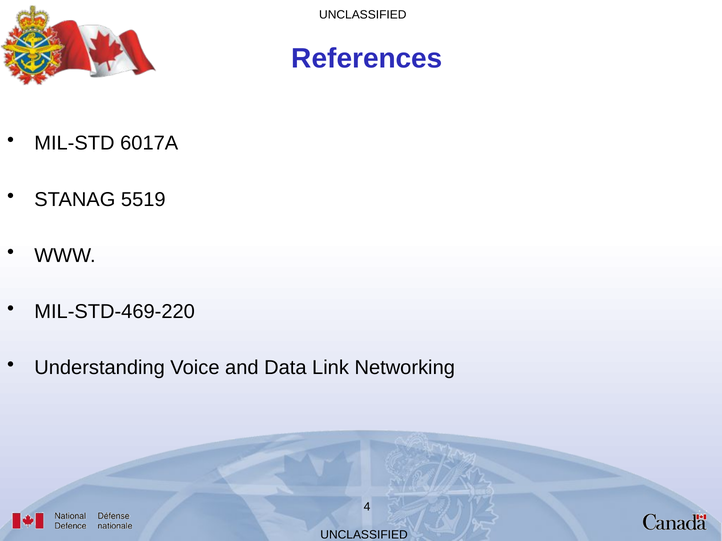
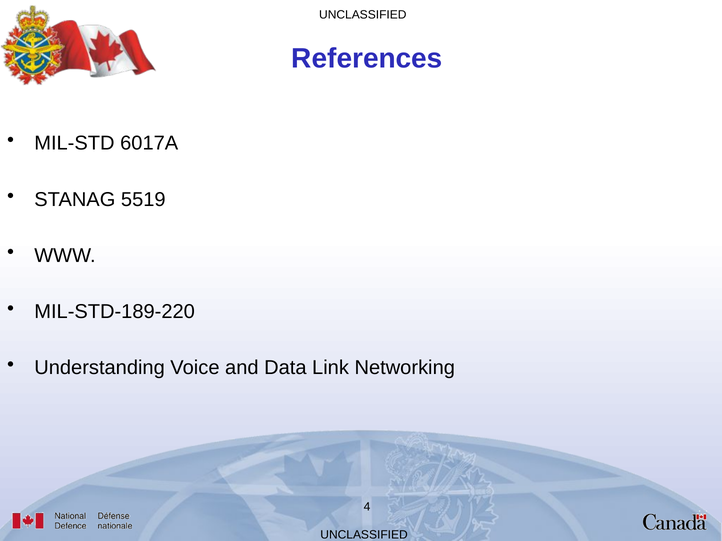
MIL-STD-469-220: MIL-STD-469-220 -> MIL-STD-189-220
